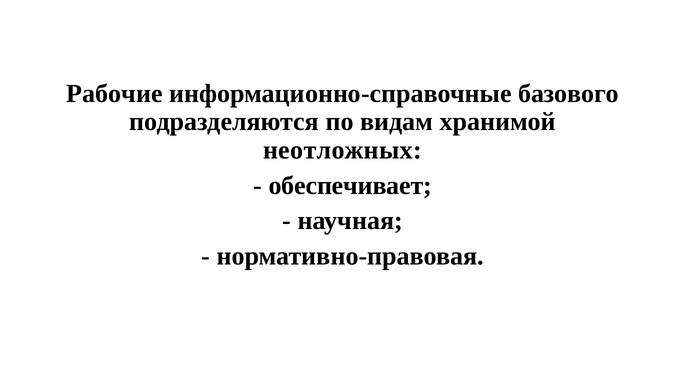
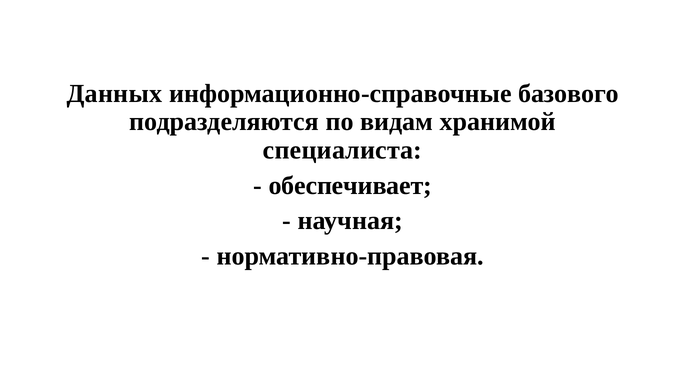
Рабочие: Рабочие -> Данных
неотложных: неотложных -> специалиста
